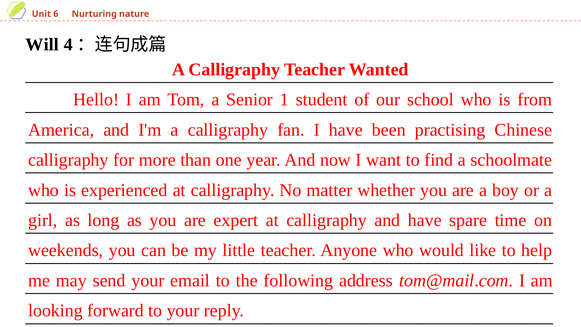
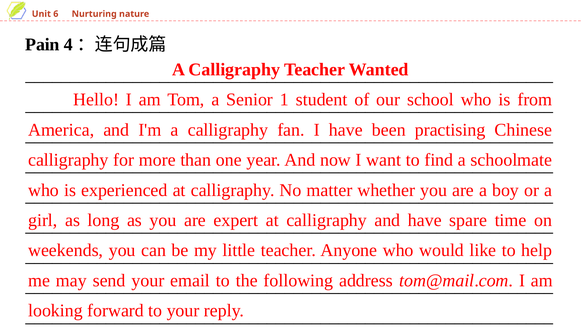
Will: Will -> Pain
